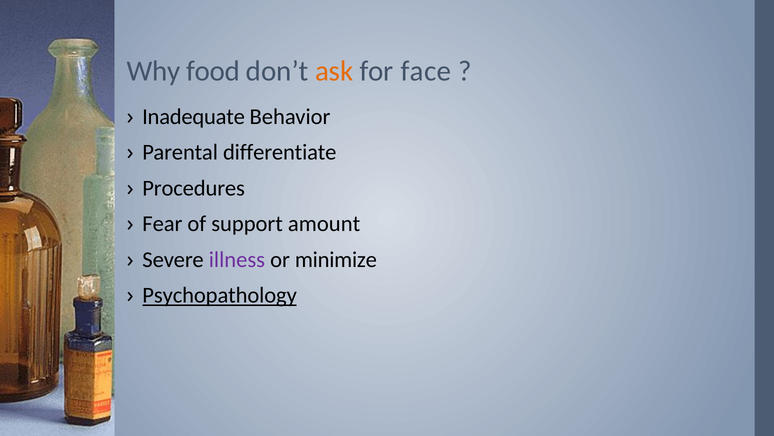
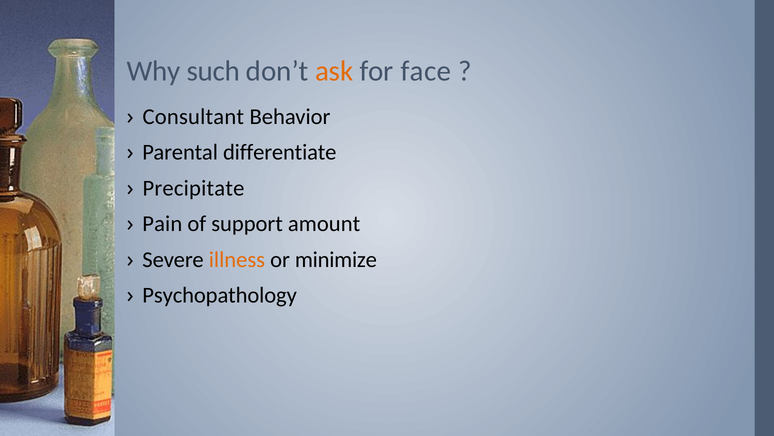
food: food -> such
Inadequate: Inadequate -> Consultant
Procedures: Procedures -> Precipitate
Fear: Fear -> Pain
illness colour: purple -> orange
Psychopathology underline: present -> none
